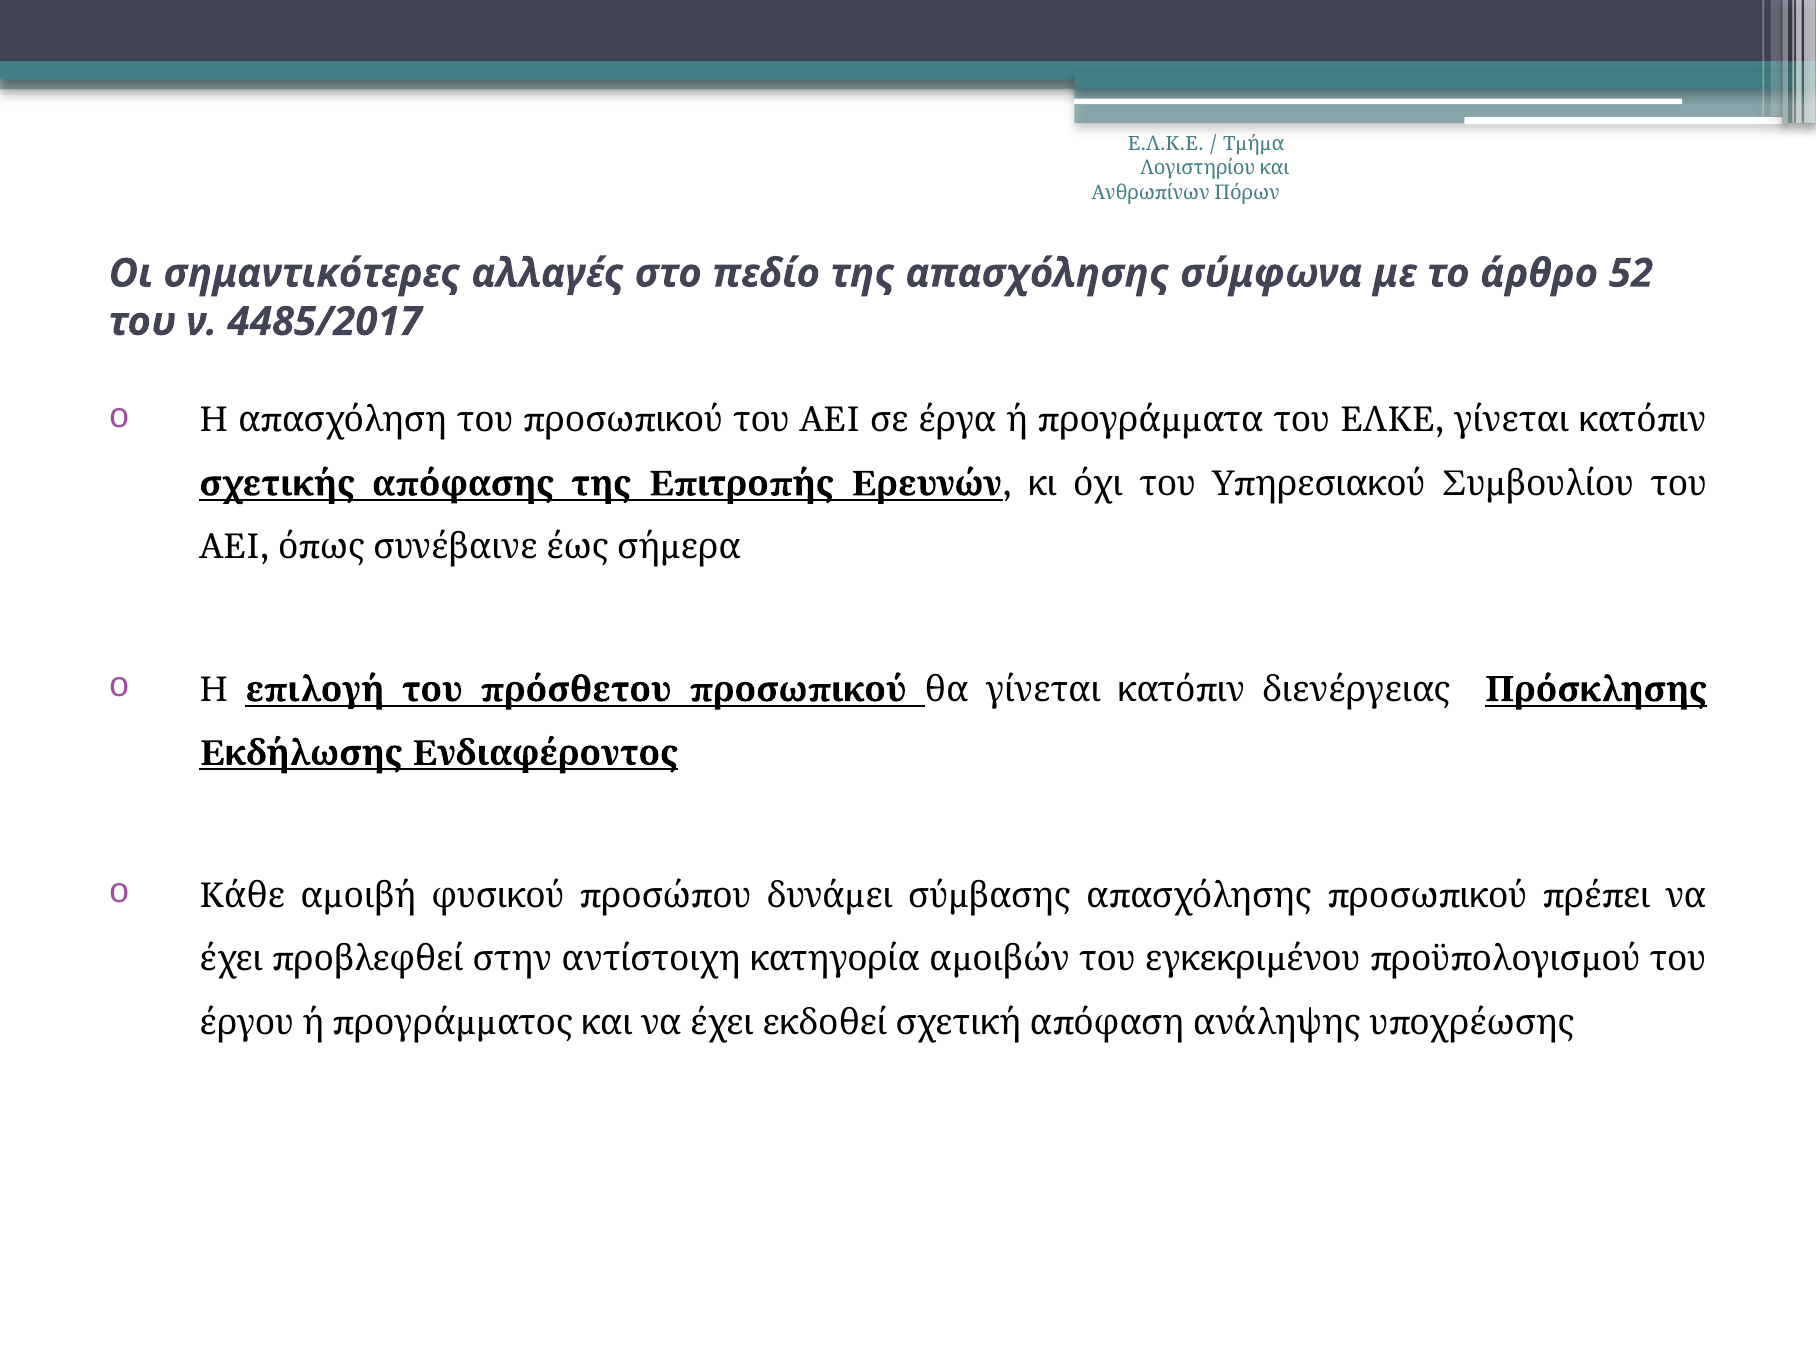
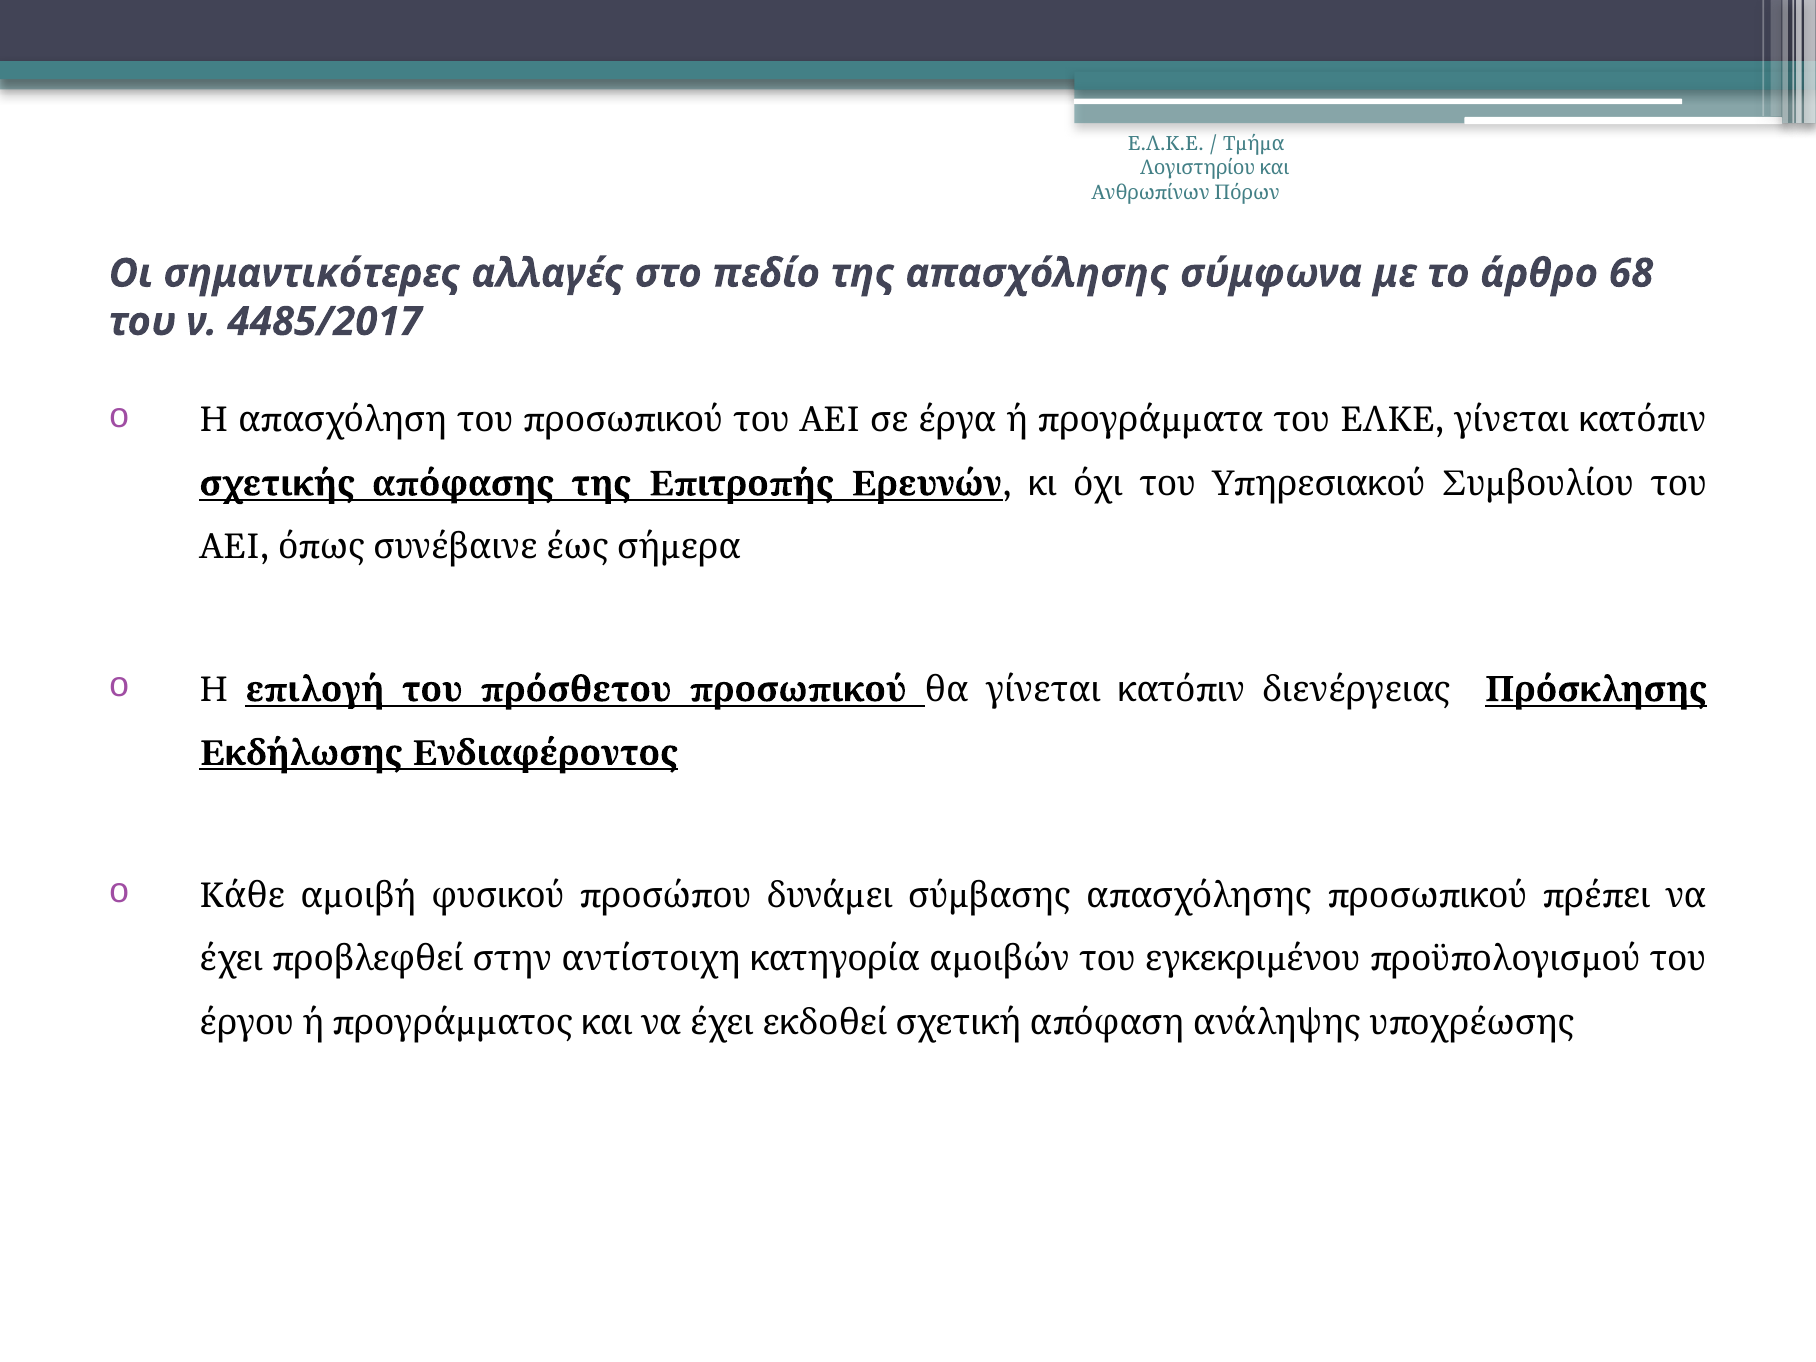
52: 52 -> 68
